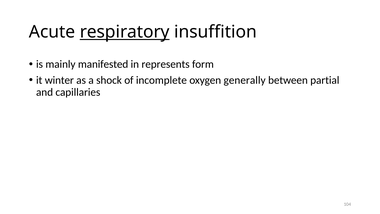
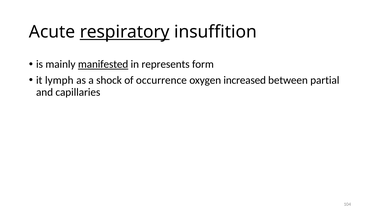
manifested underline: none -> present
winter: winter -> lymph
incomplete: incomplete -> occurrence
generally: generally -> increased
